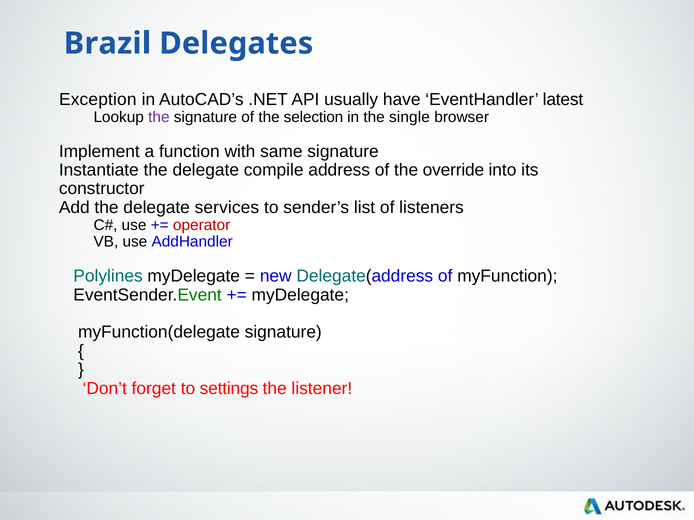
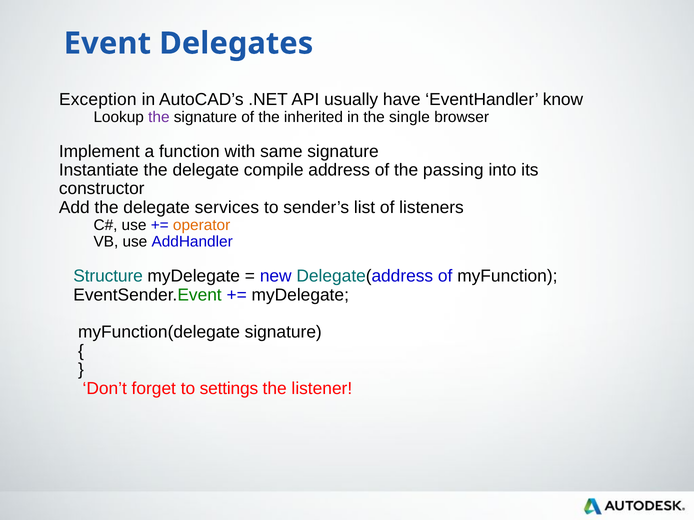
Brazil: Brazil -> Event
latest: latest -> know
selection: selection -> inherited
override: override -> passing
operator colour: red -> orange
Polylines: Polylines -> Structure
